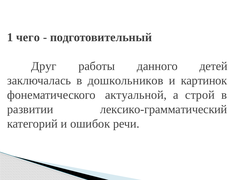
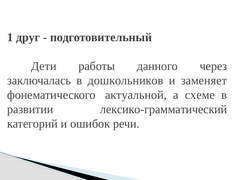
чего: чего -> друг
Друг: Друг -> Дети
детей: детей -> через
картинок: картинок -> заменяет
строй: строй -> схеме
